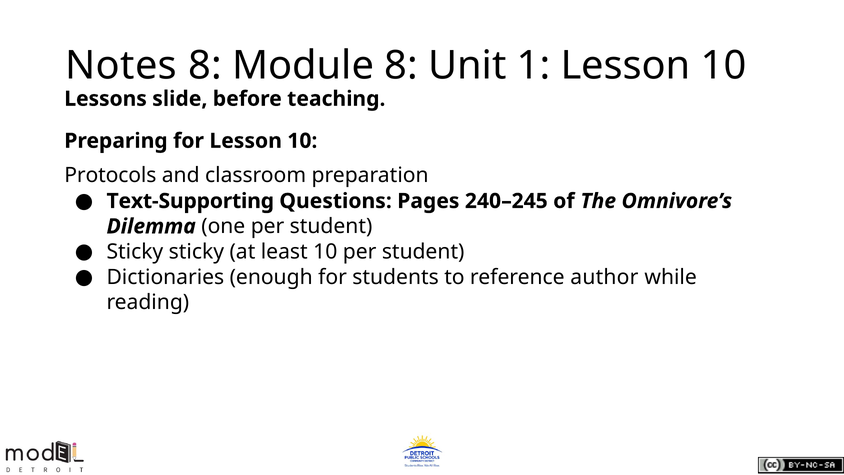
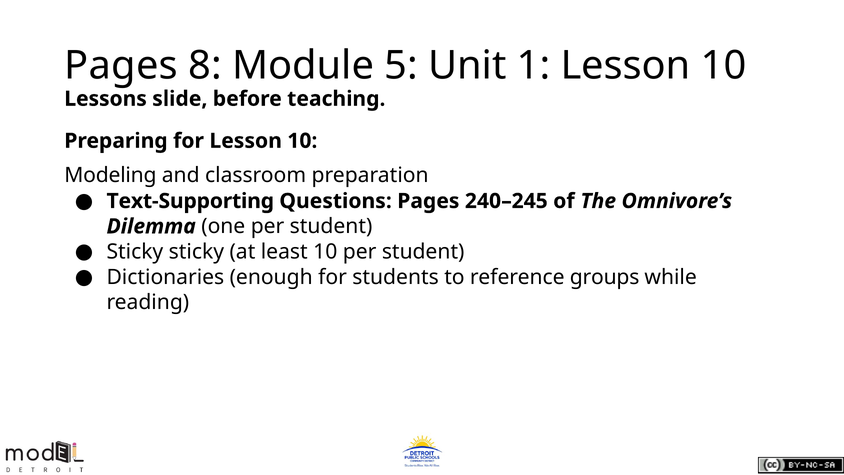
Notes at (121, 66): Notes -> Pages
Module 8: 8 -> 5
Protocols: Protocols -> Modeling
author: author -> groups
